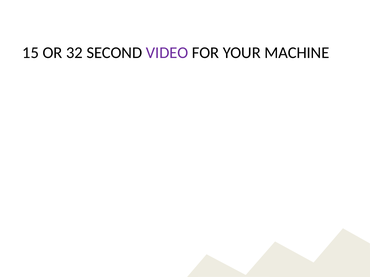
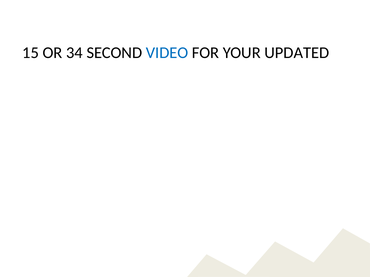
32: 32 -> 34
VIDEO colour: purple -> blue
MACHINE: MACHINE -> UPDATED
